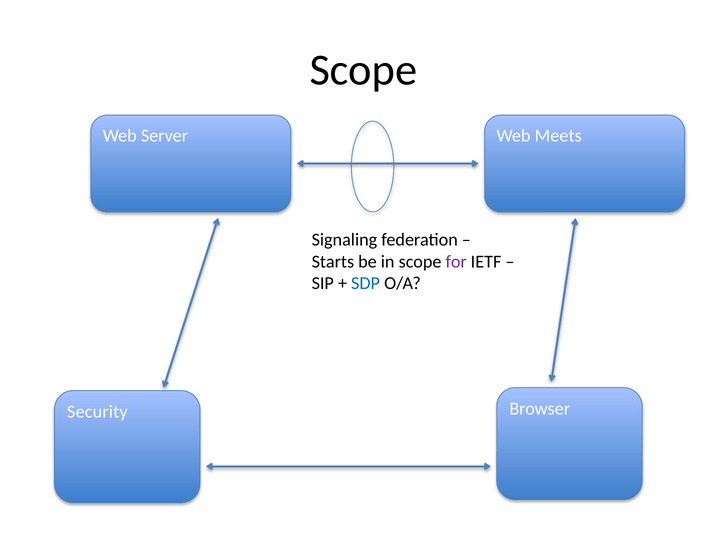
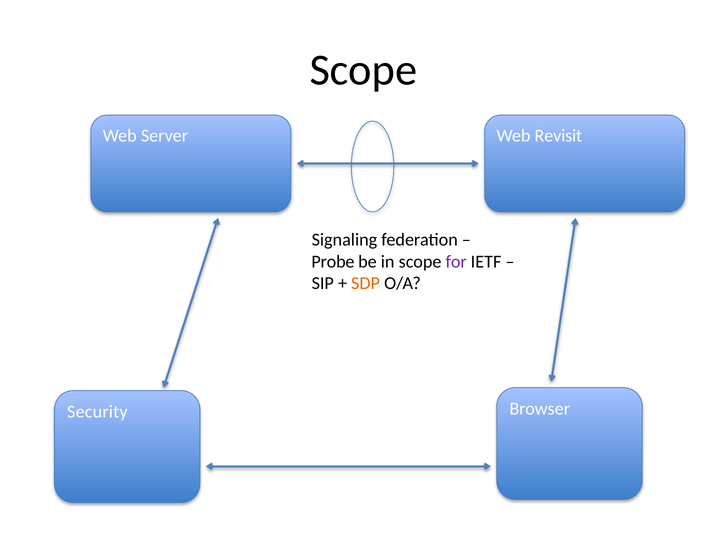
Meets: Meets -> Revisit
Starts: Starts -> Probe
SDP colour: blue -> orange
